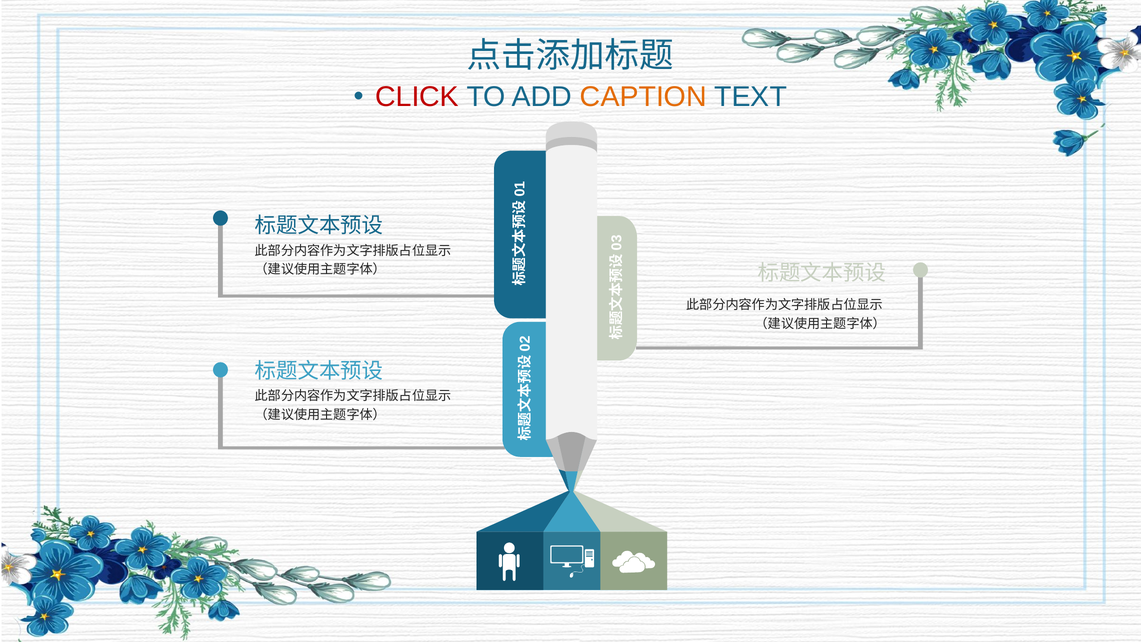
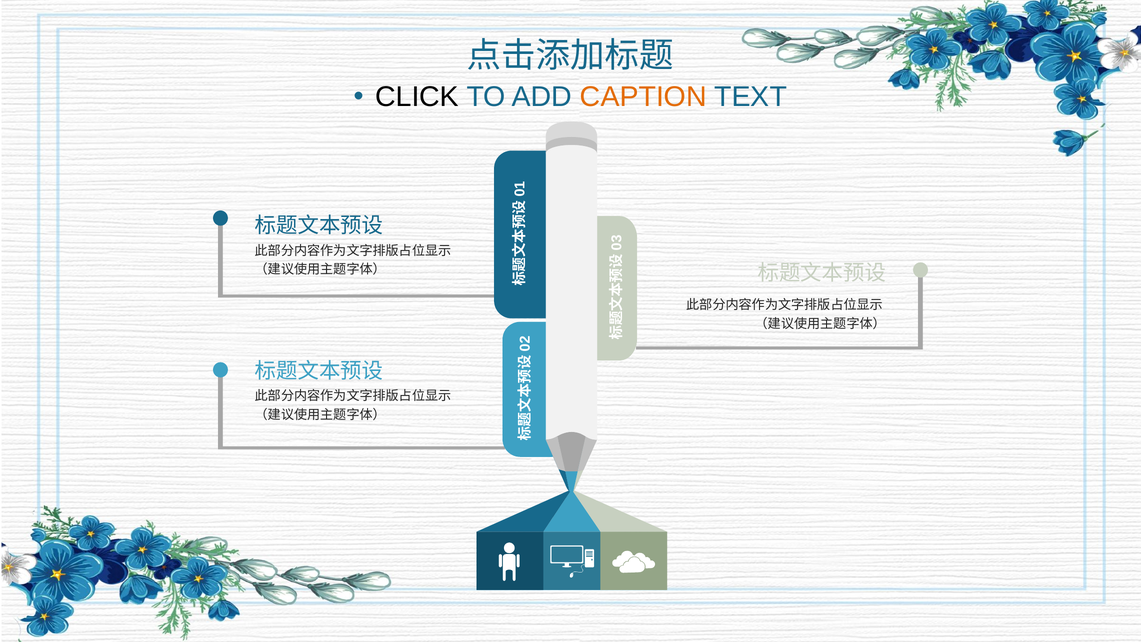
CLICK colour: red -> black
